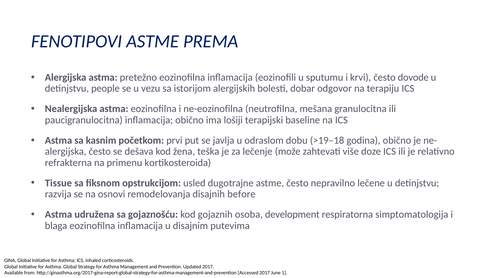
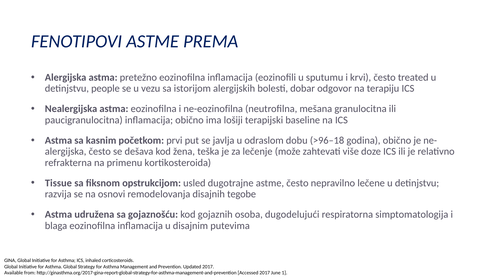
dovode: dovode -> treated
>19–18: >19–18 -> >96–18
before: before -> tegobe
development: development -> dugodelujući
